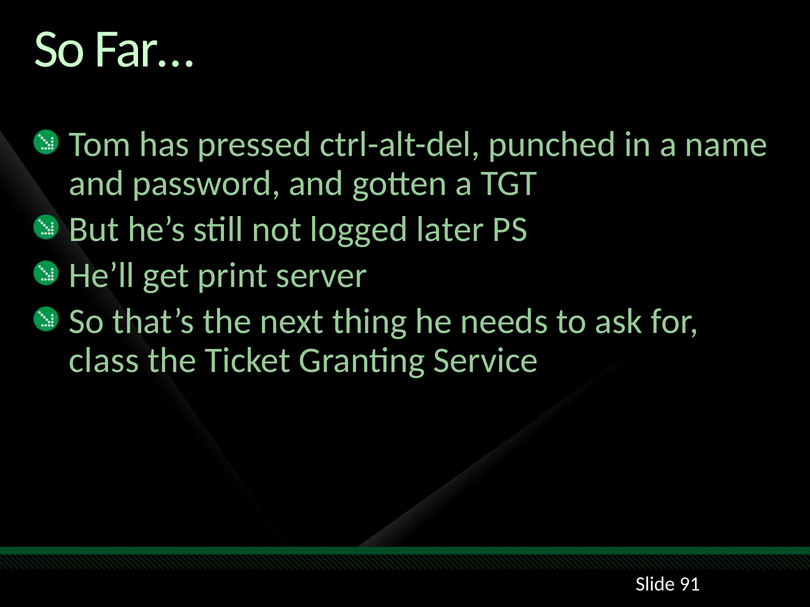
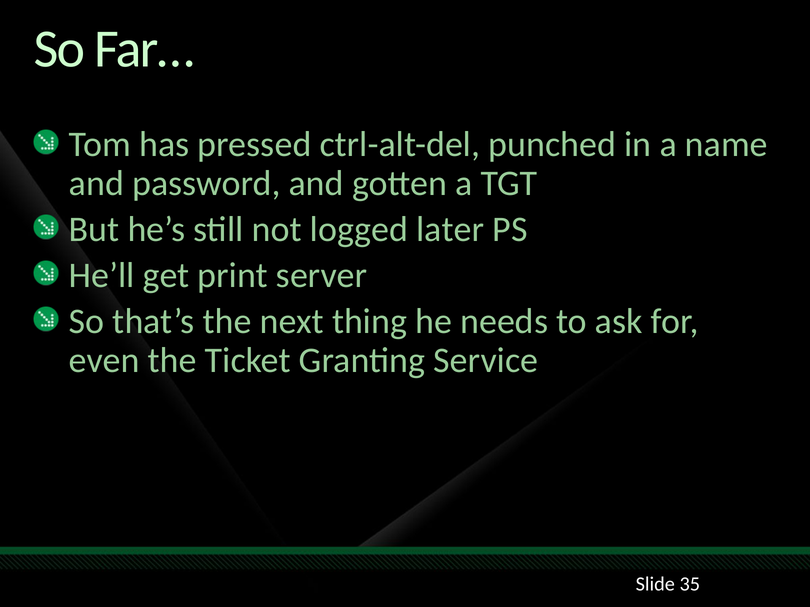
class: class -> even
91: 91 -> 35
